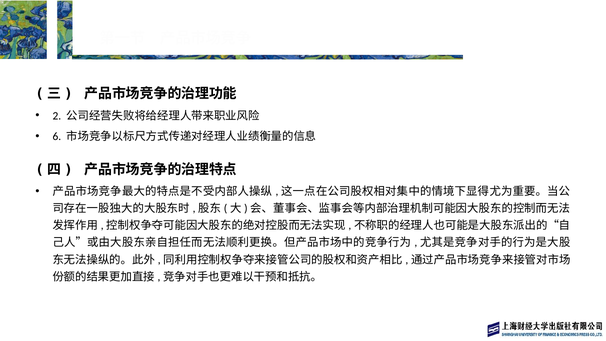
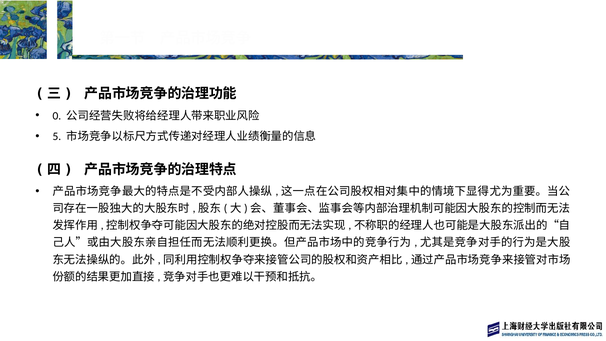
2: 2 -> 0
6: 6 -> 5
